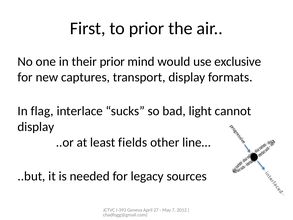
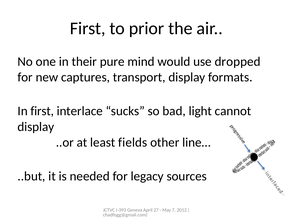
their prior: prior -> pure
exclusive: exclusive -> dropped
In flag: flag -> first
